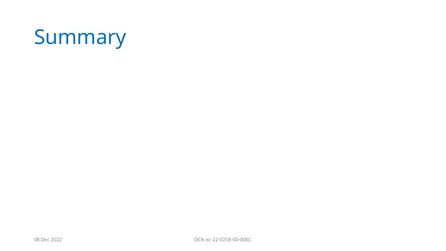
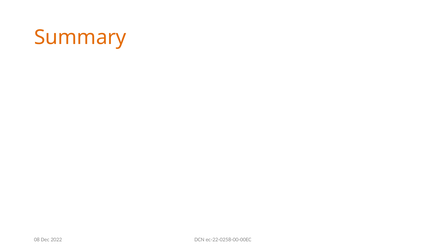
Summary colour: blue -> orange
